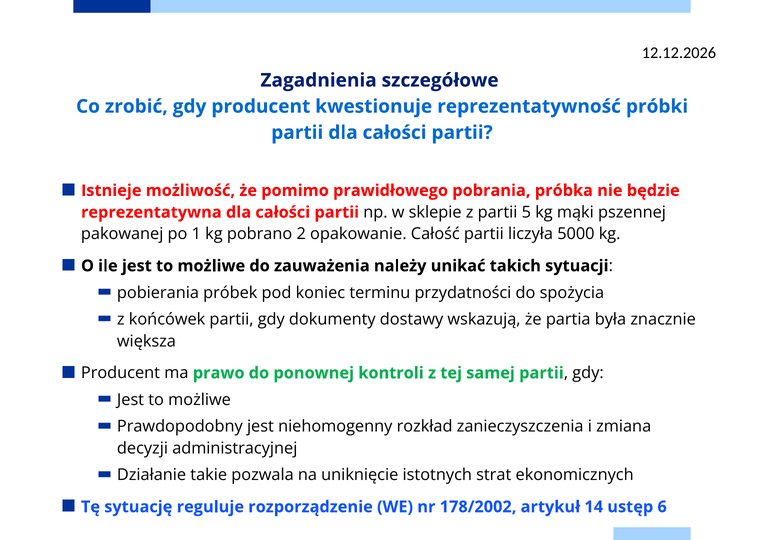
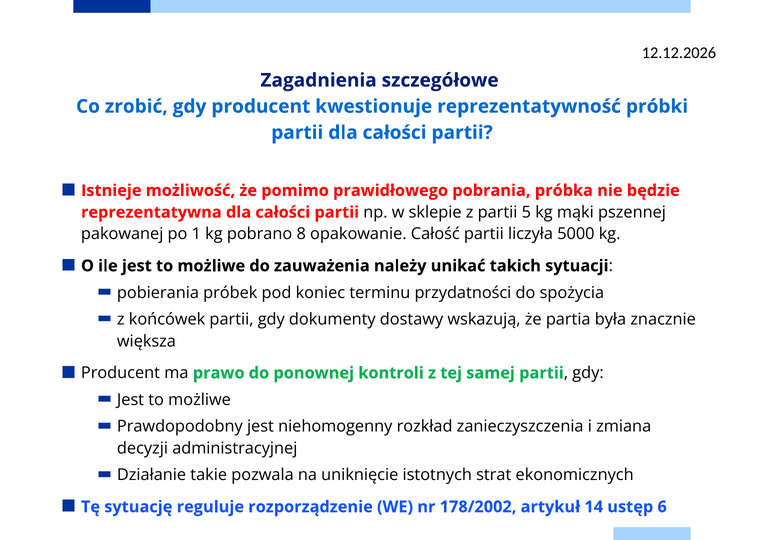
2: 2 -> 8
